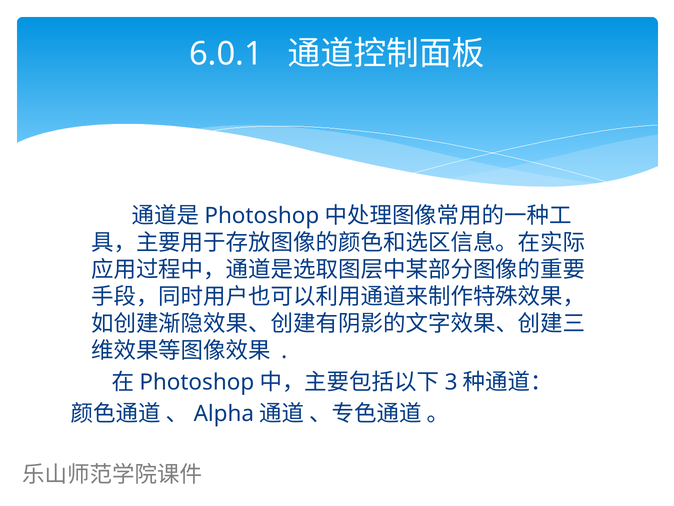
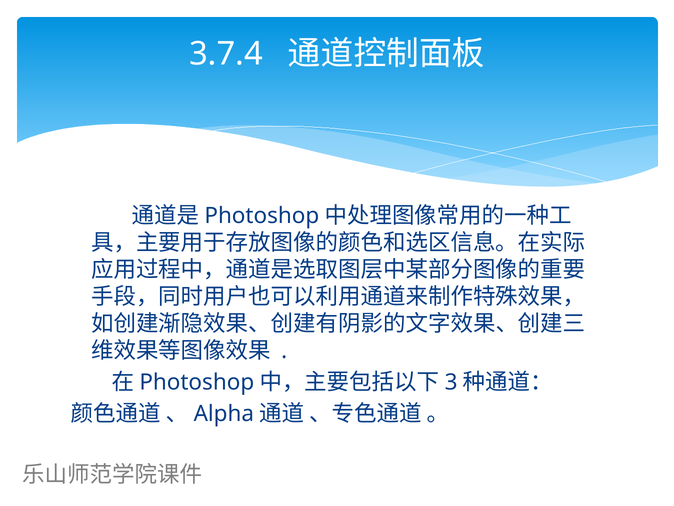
6.0.1: 6.0.1 -> 3.7.4
